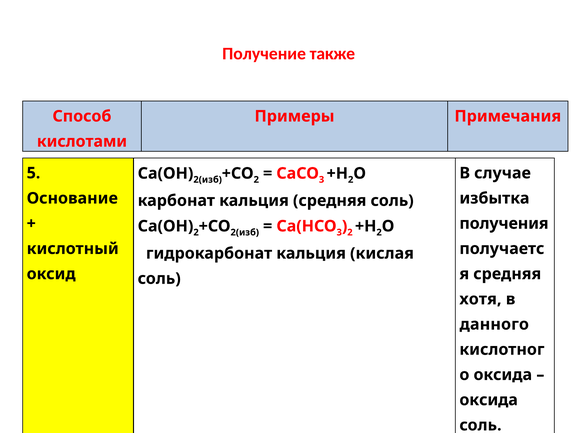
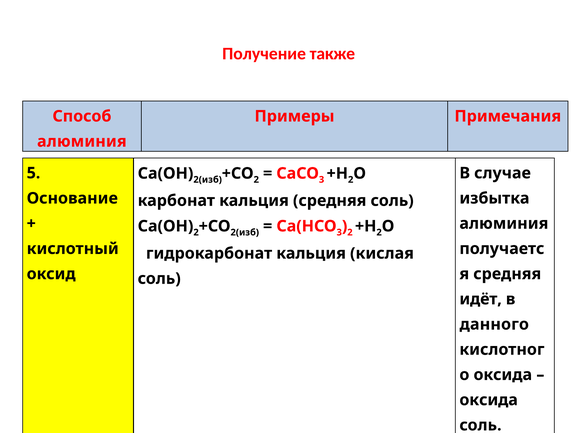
кислотами at (82, 141): кислотами -> алюминия
получения at (504, 223): получения -> алюминия
хотя: хотя -> идёт
